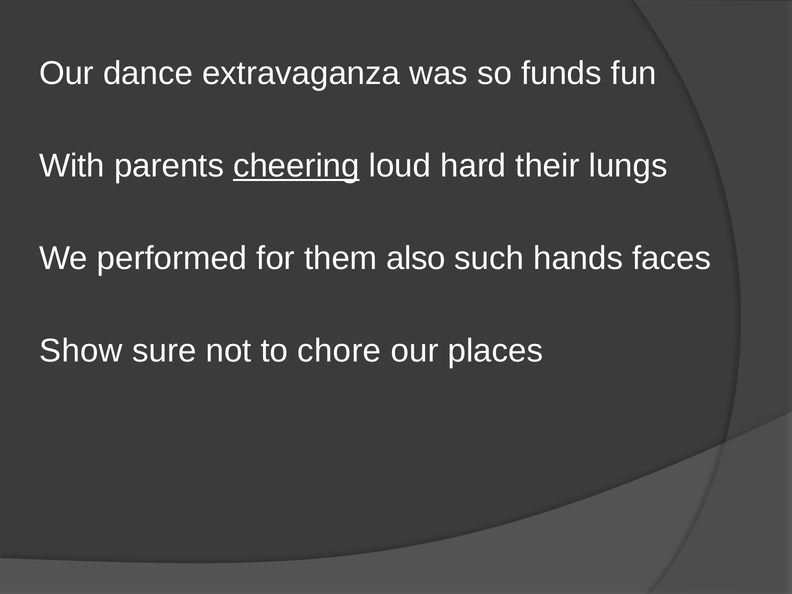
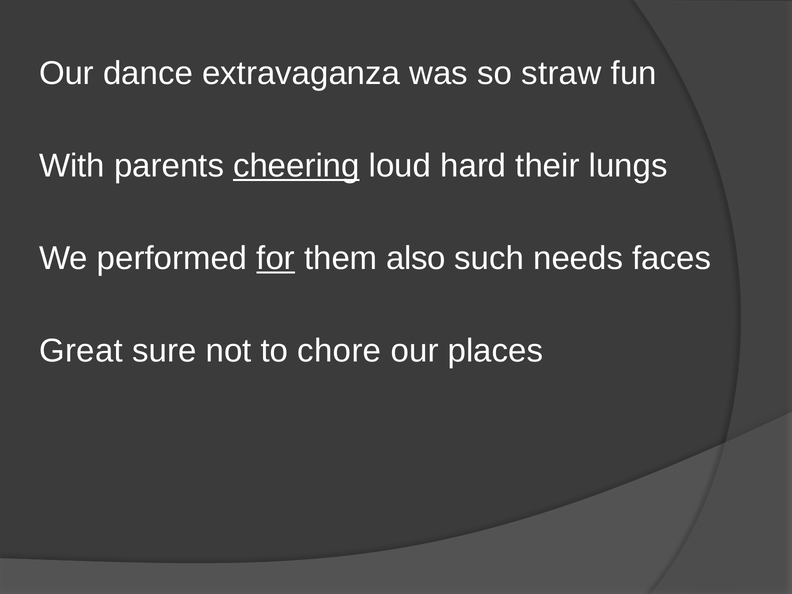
funds: funds -> straw
for underline: none -> present
hands: hands -> needs
Show: Show -> Great
